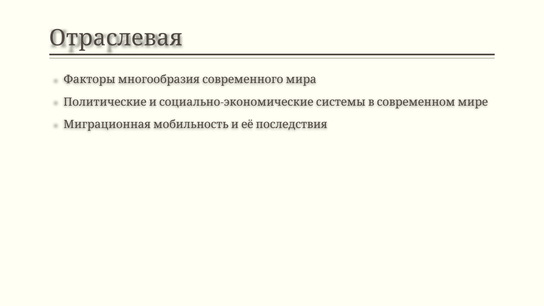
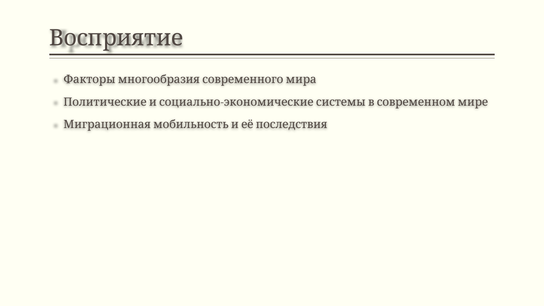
Отраслевая: Отраслевая -> Восприятие
